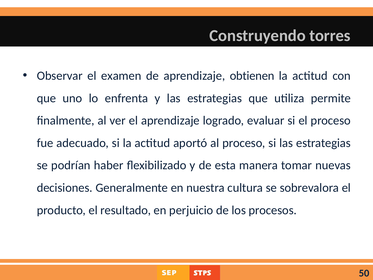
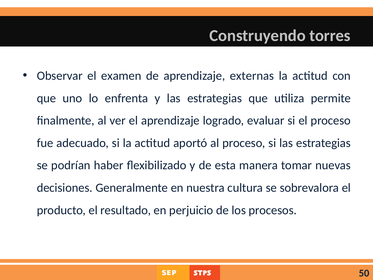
obtienen: obtienen -> externas
